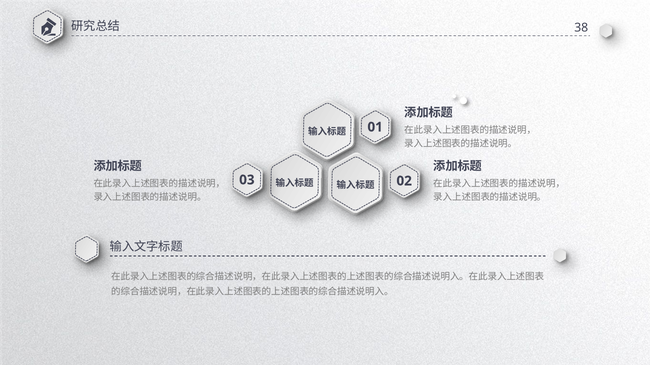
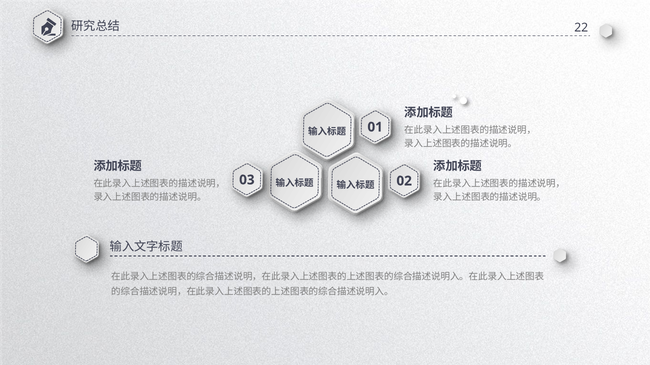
38: 38 -> 22
